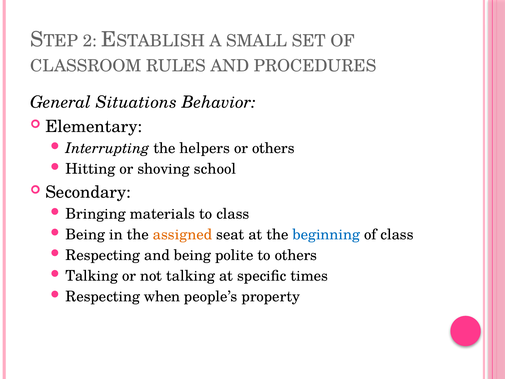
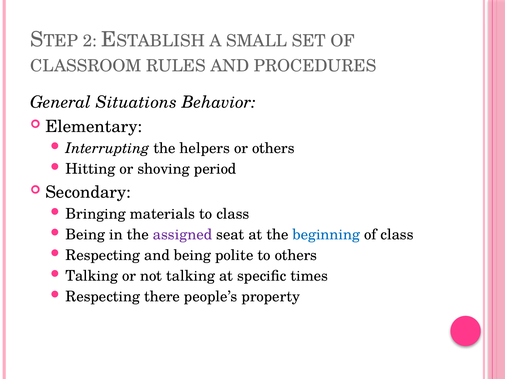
school: school -> period
assigned colour: orange -> purple
when: when -> there
